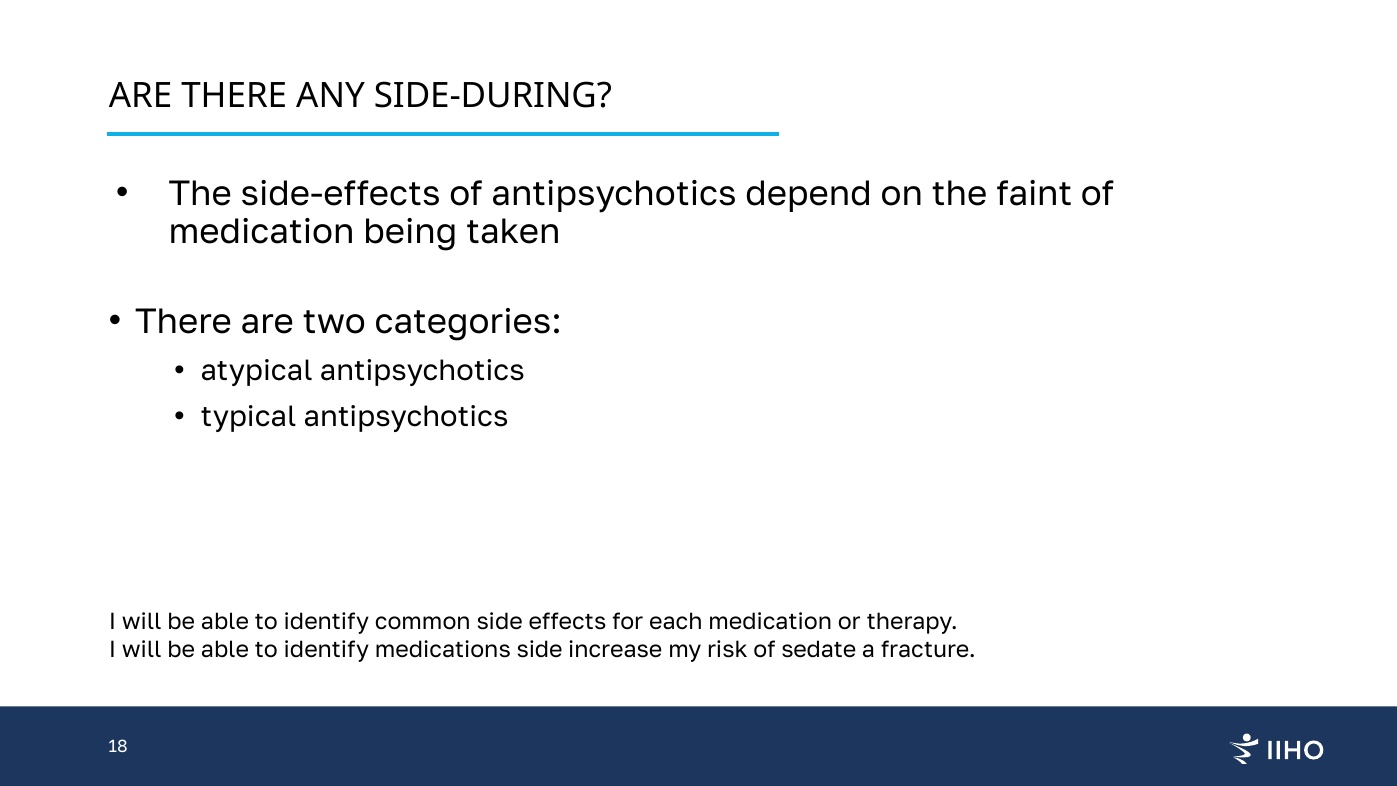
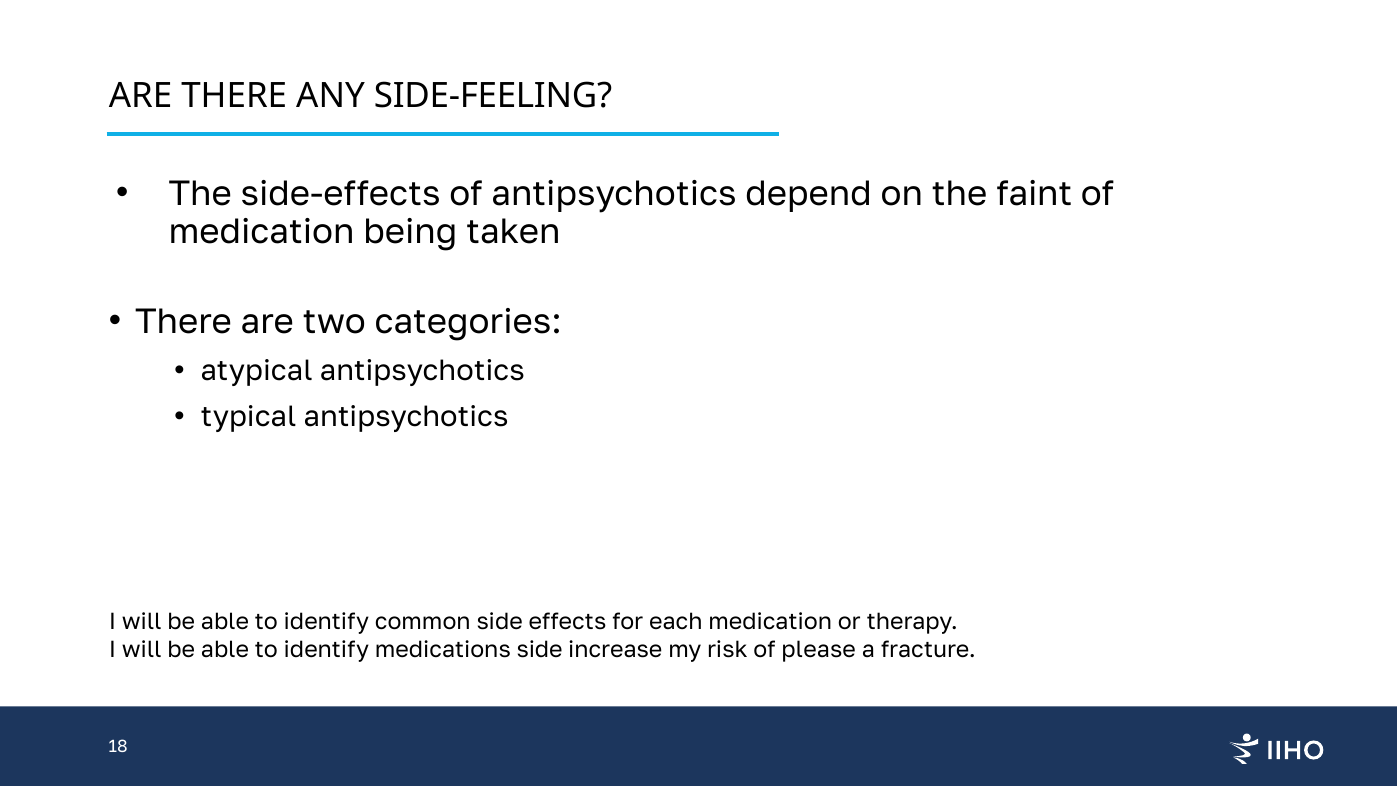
SIDE-DURING: SIDE-DURING -> SIDE-FEELING
sedate: sedate -> please
